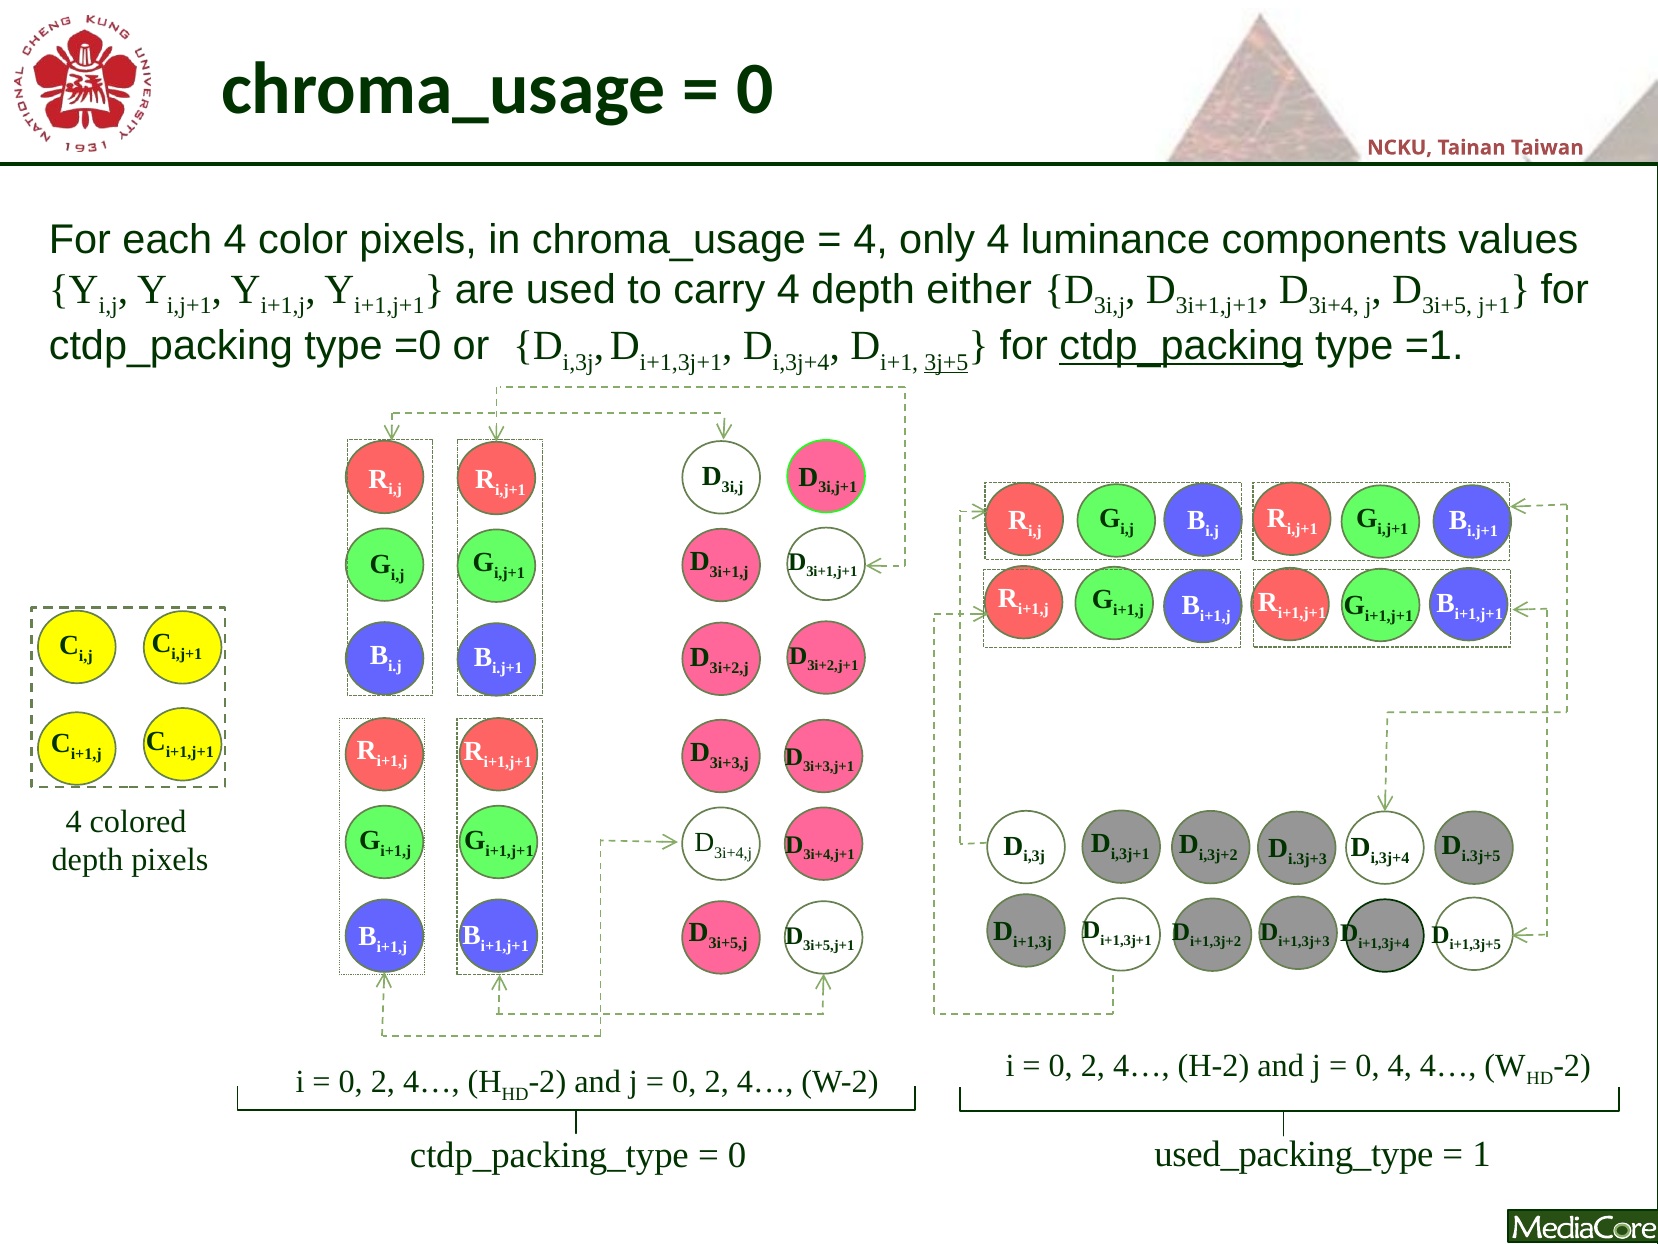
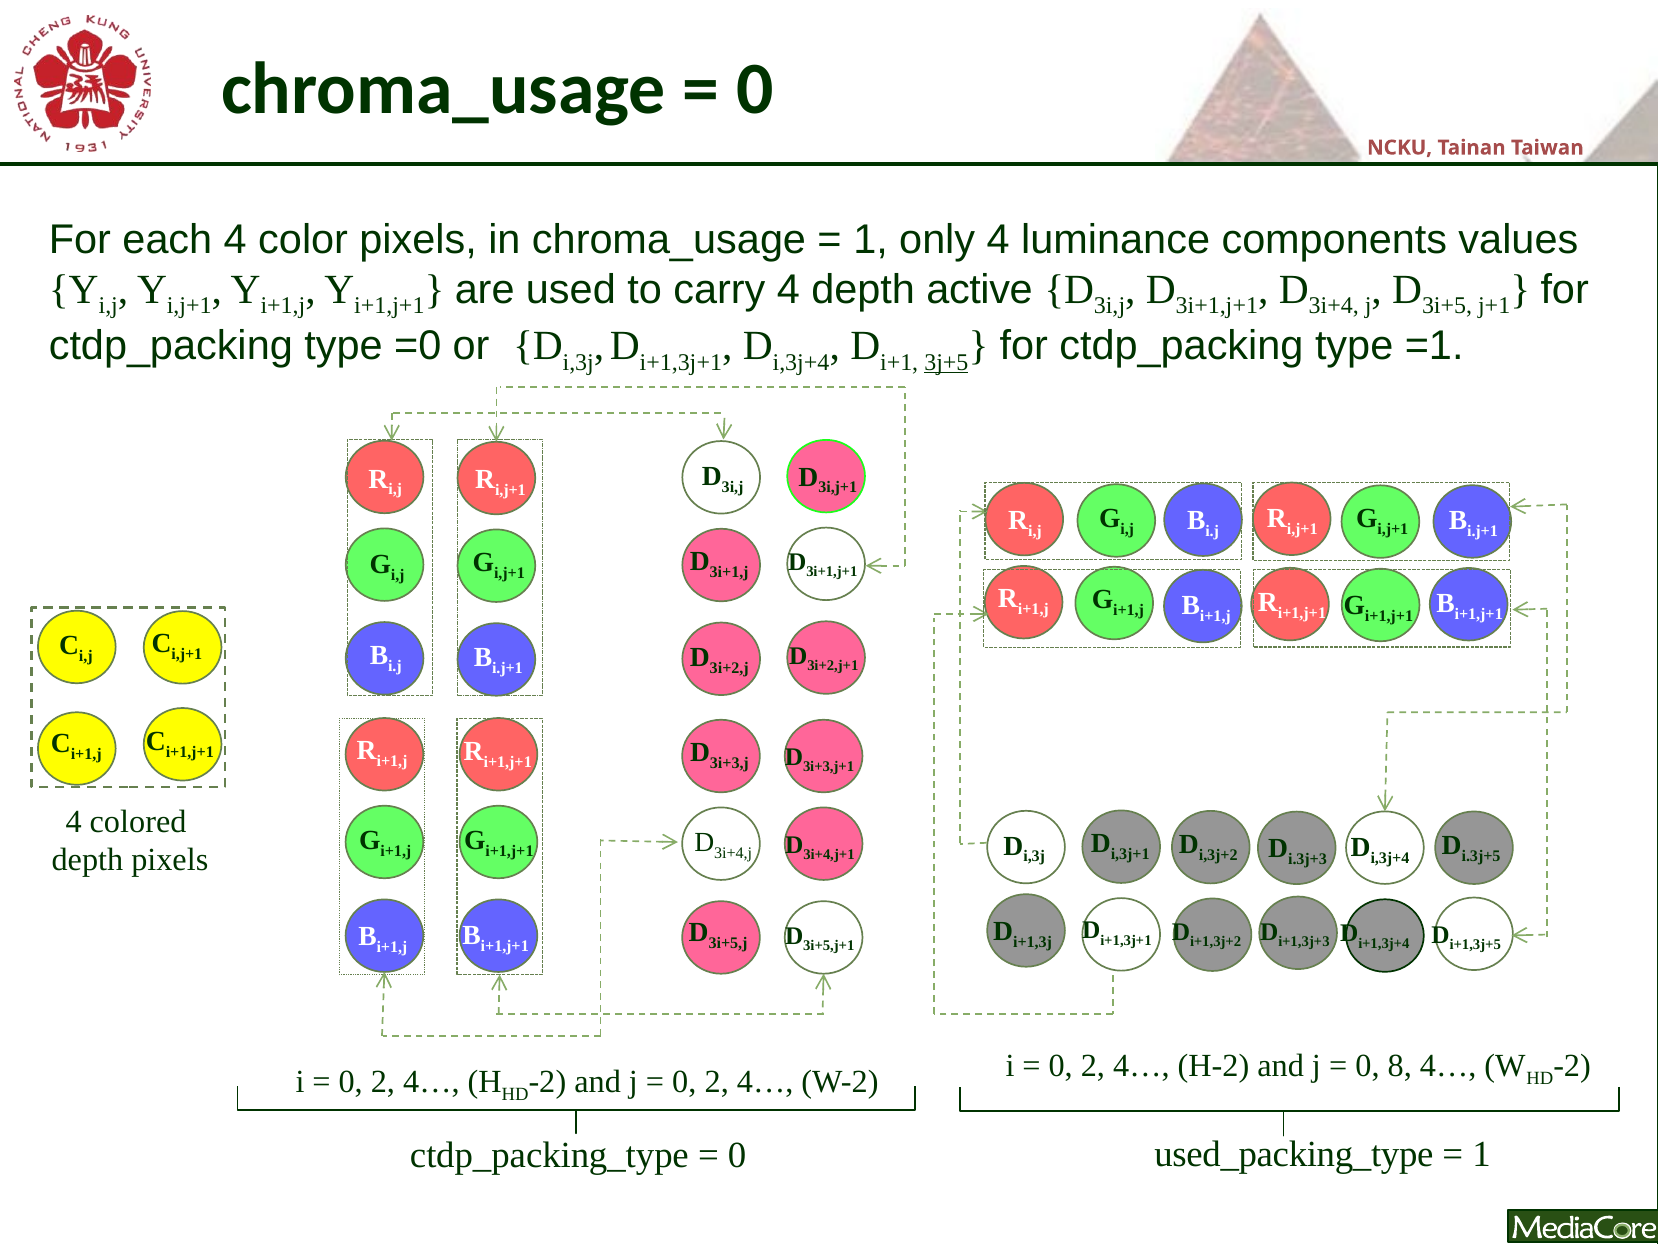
4 at (871, 240): 4 -> 1
either: either -> active
ctdp_packing at (1181, 346) underline: present -> none
0 4: 4 -> 8
